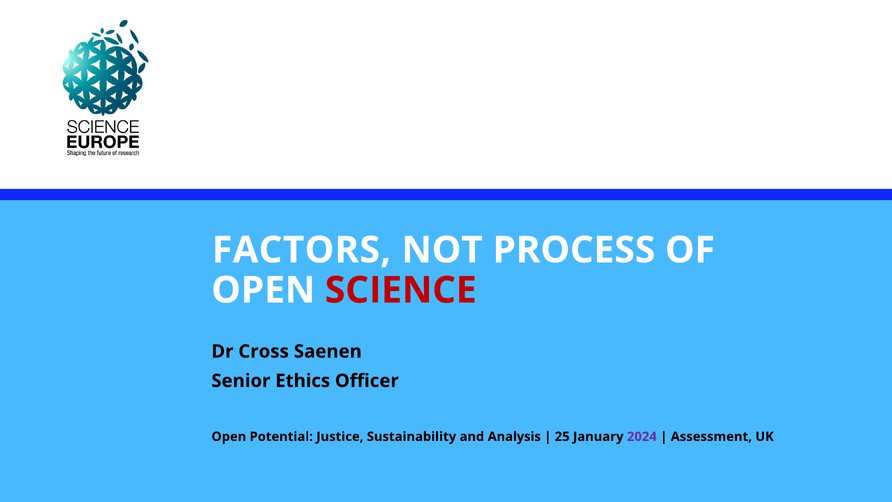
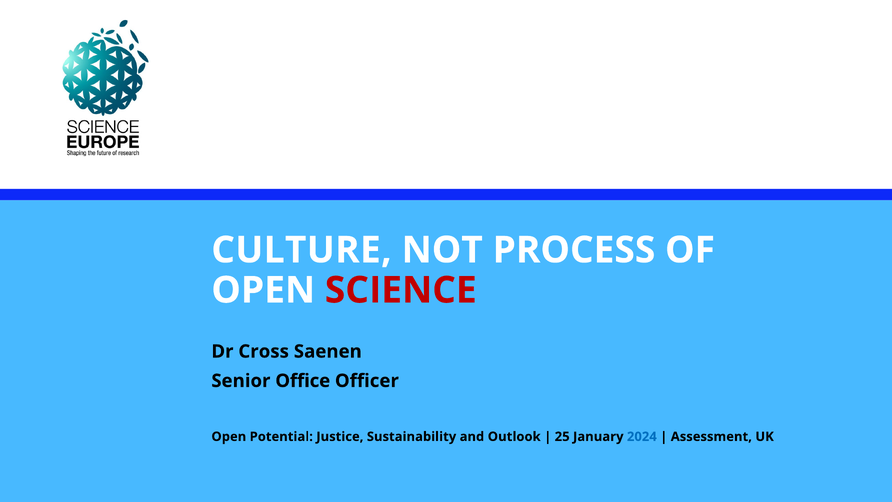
FACTORS: FACTORS -> CULTURE
Ethics: Ethics -> Office
Analysis: Analysis -> Outlook
2024 colour: purple -> blue
